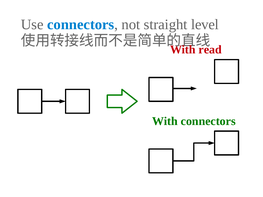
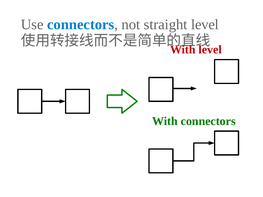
read at (210, 50): read -> level
